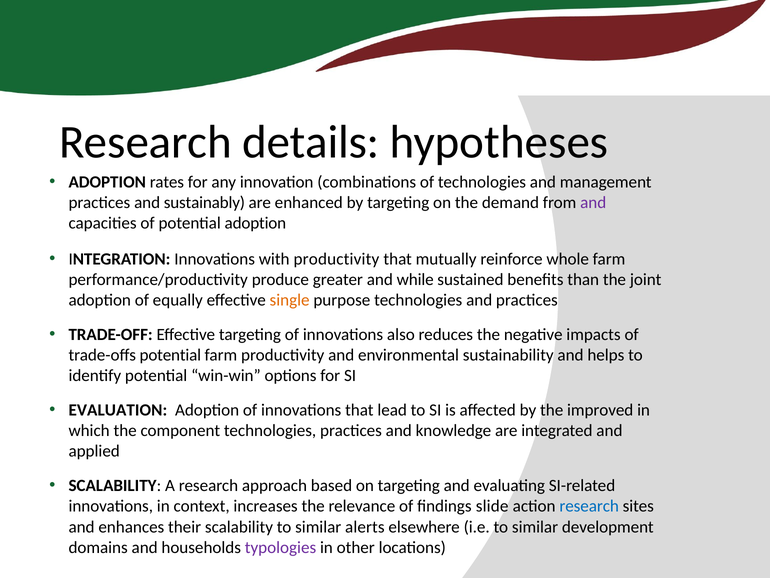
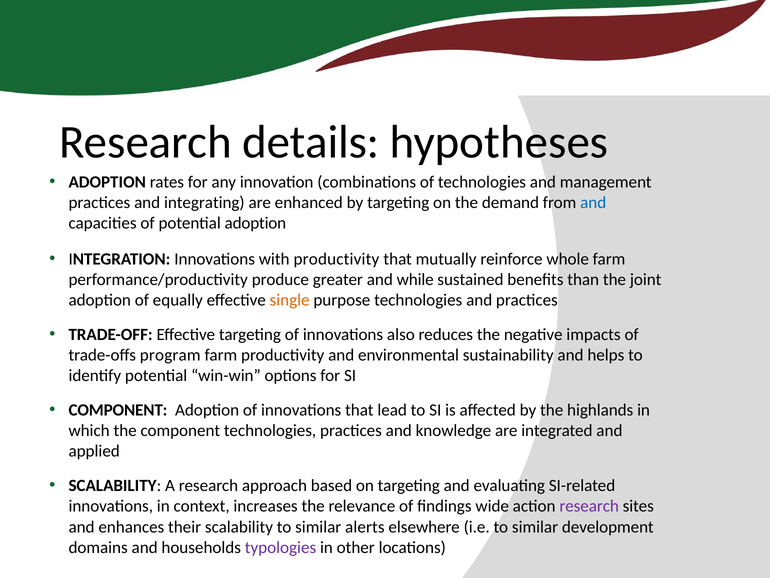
sustainably: sustainably -> integrating
and at (593, 203) colour: purple -> blue
trade-offs potential: potential -> program
EVALUATION at (118, 410): EVALUATION -> COMPONENT
improved: improved -> highlands
slide: slide -> wide
research at (589, 506) colour: blue -> purple
